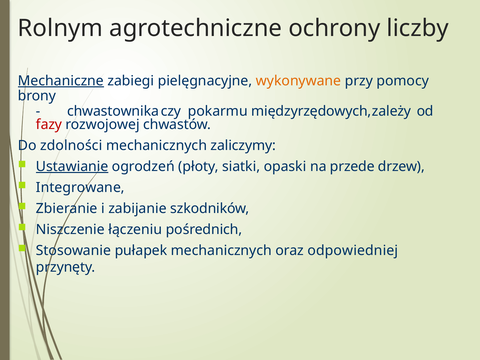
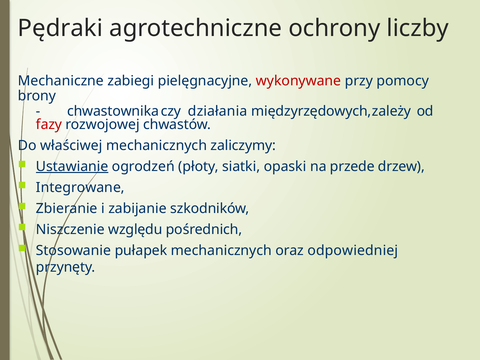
Rolnym: Rolnym -> Pędraki
Mechaniczne underline: present -> none
wykonywane colour: orange -> red
pokarmu: pokarmu -> działania
zdolności: zdolności -> właściwej
łączeniu: łączeniu -> względu
